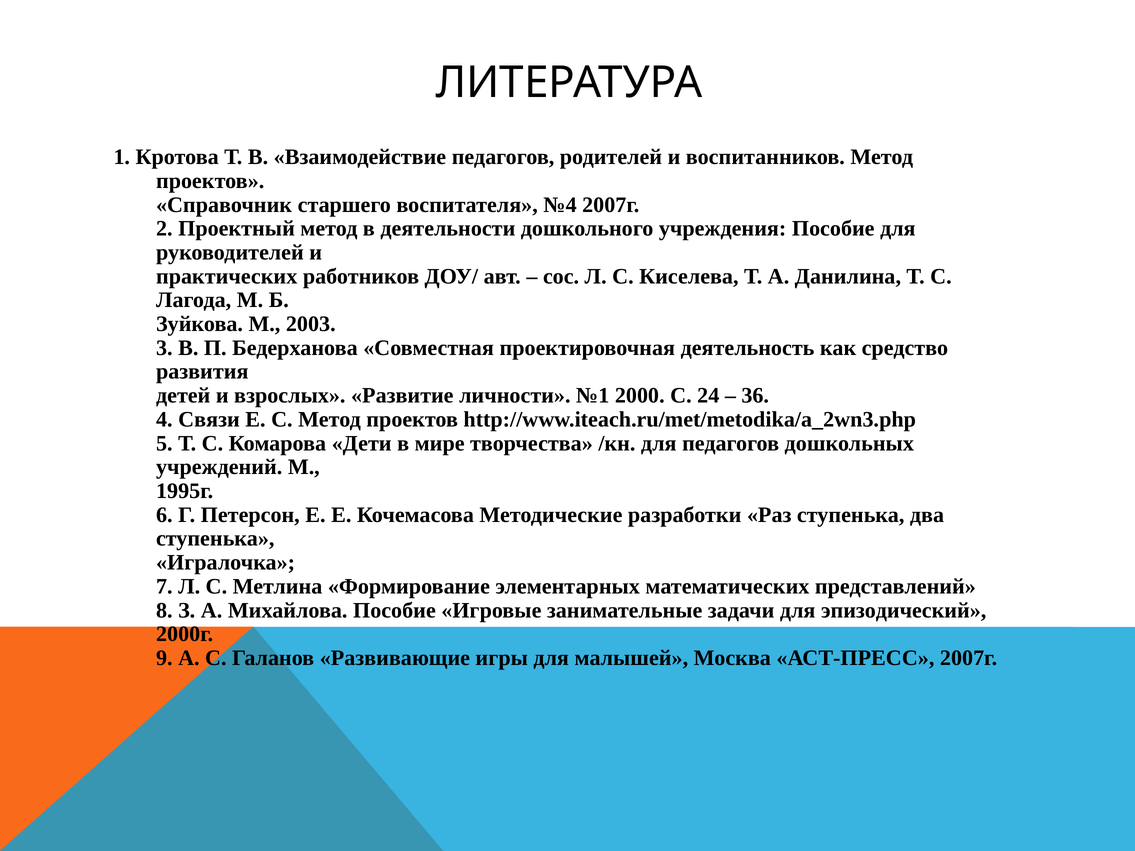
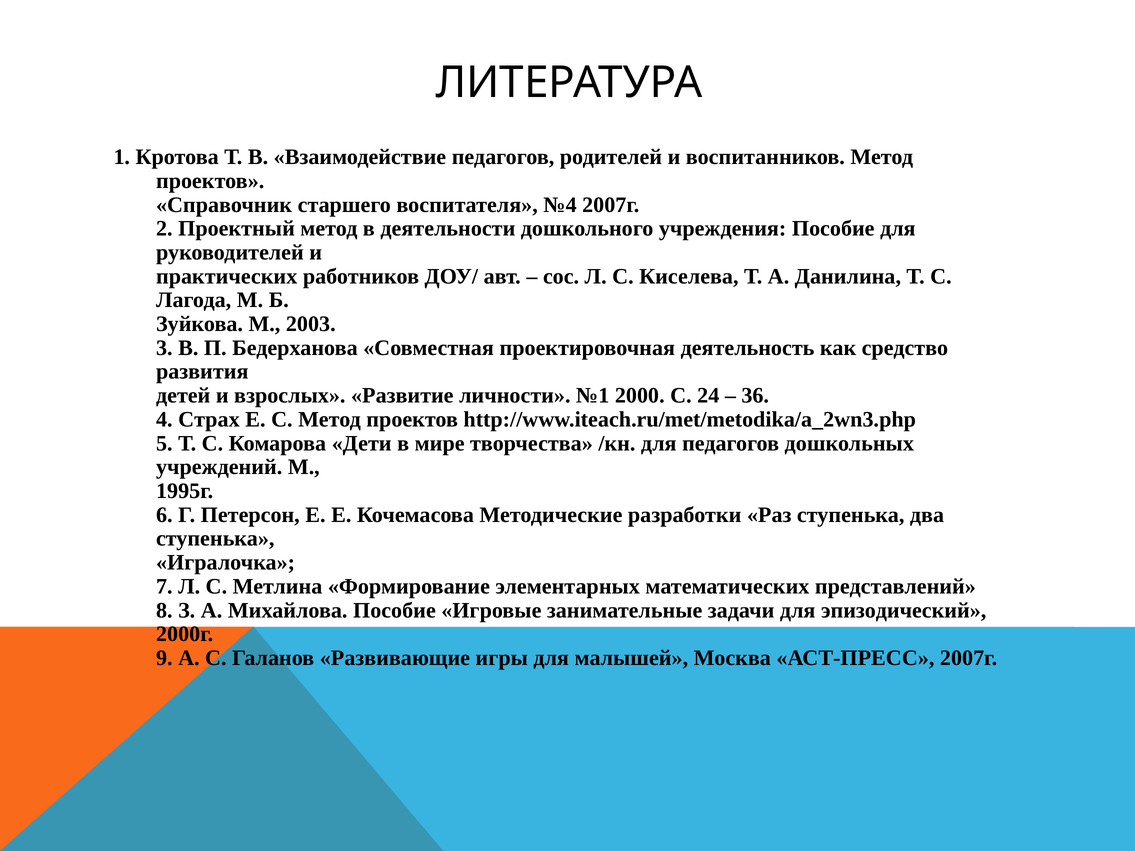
Связи: Связи -> Страх
